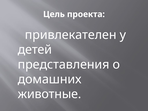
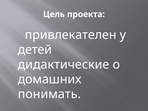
представления: представления -> дидактические
животные: животные -> понимать
